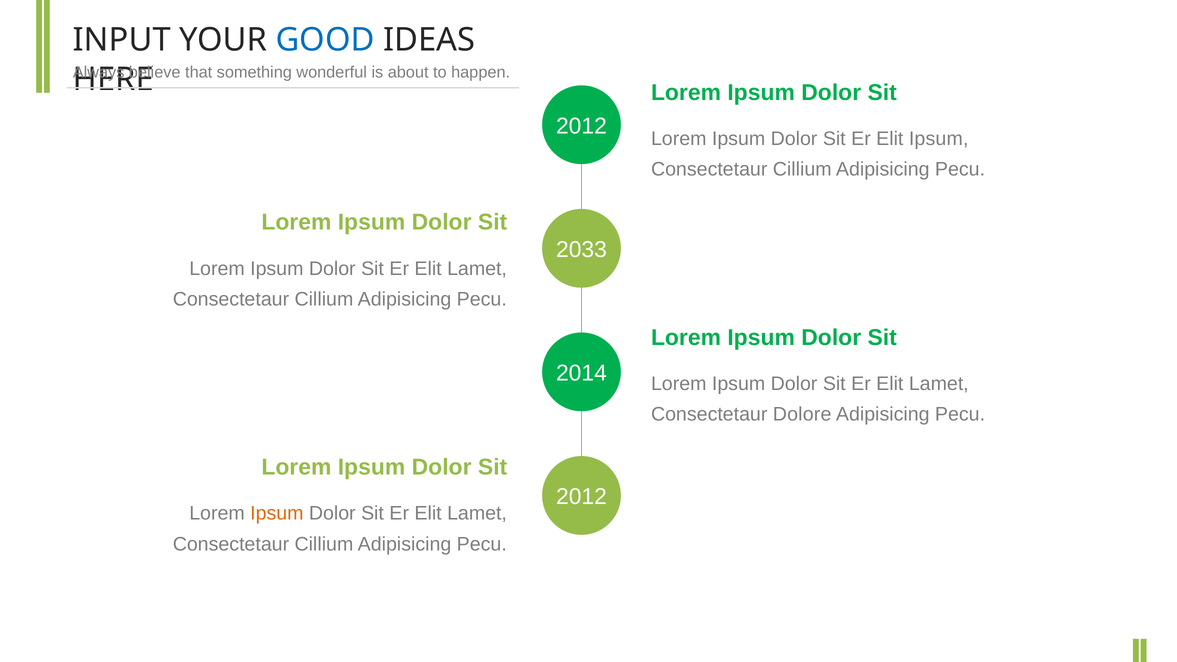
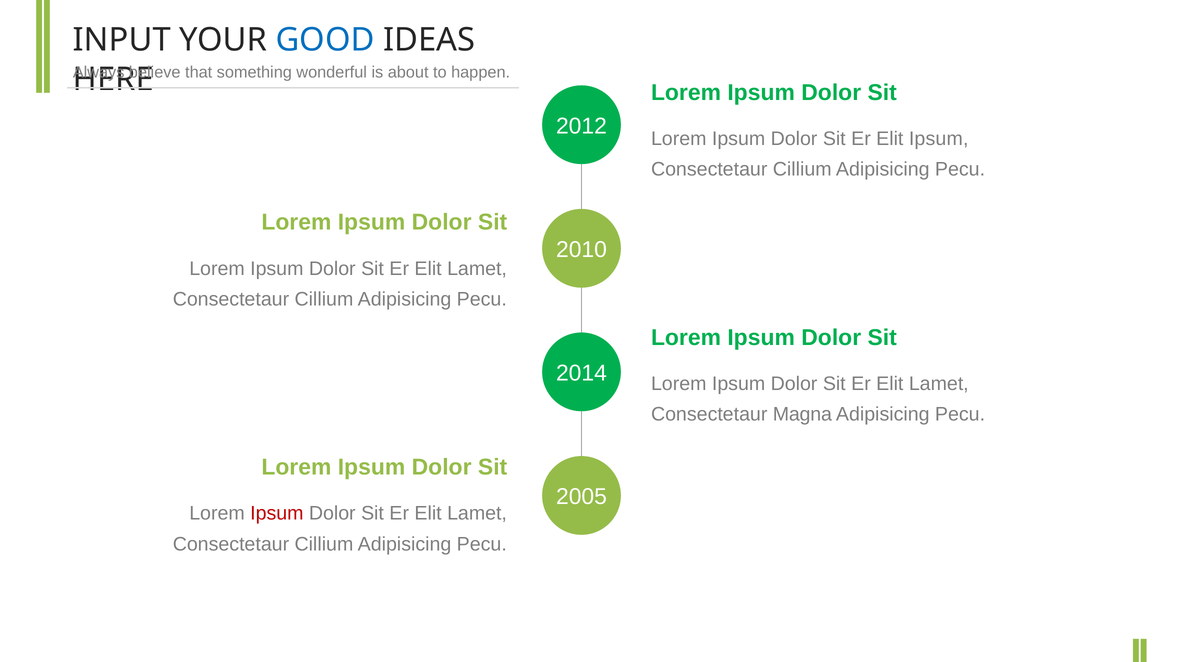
2033: 2033 -> 2010
Dolore: Dolore -> Magna
2012 at (581, 497): 2012 -> 2005
Ipsum at (277, 514) colour: orange -> red
